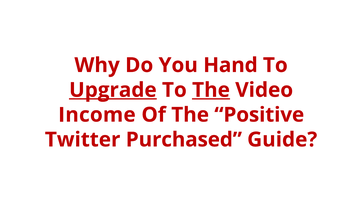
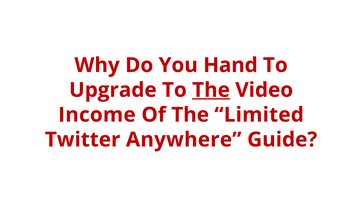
Upgrade underline: present -> none
Positive: Positive -> Limited
Purchased: Purchased -> Anywhere
